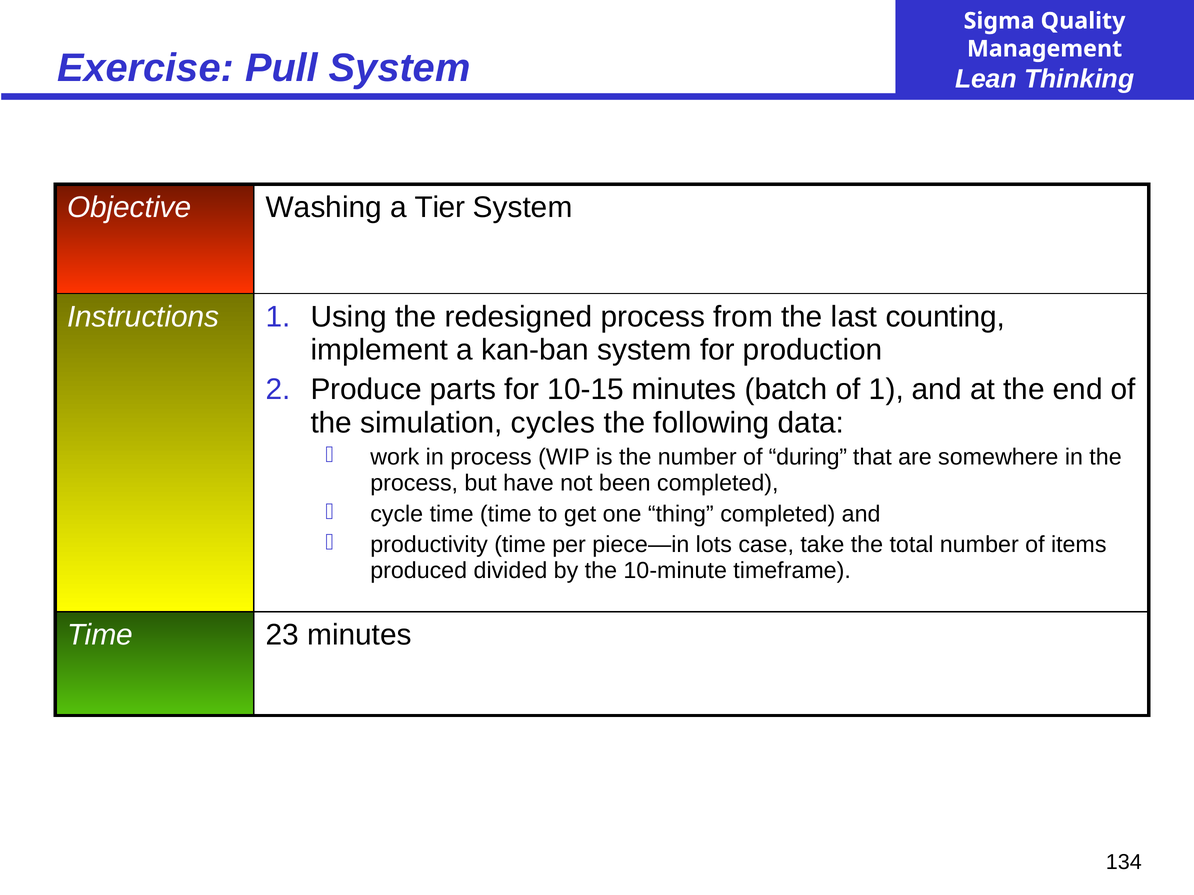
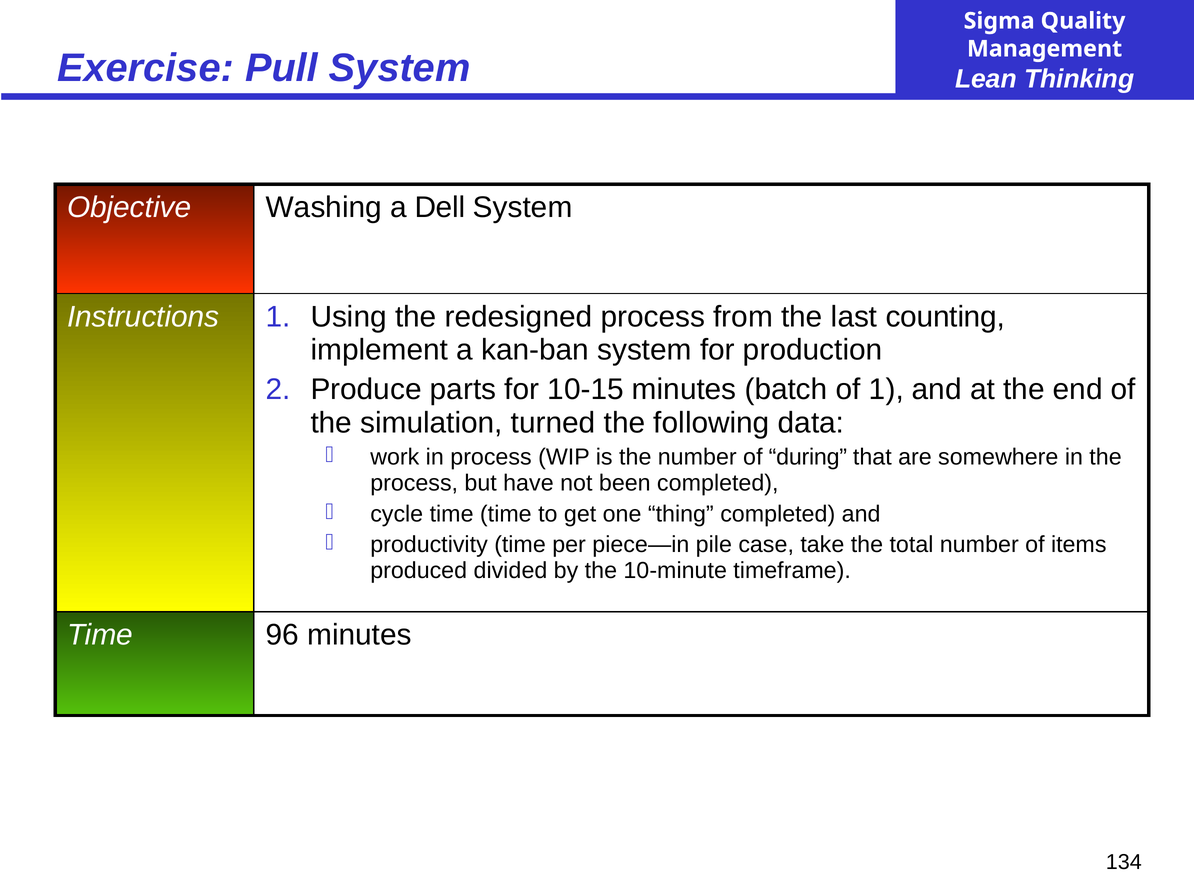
Tier: Tier -> Dell
cycles: cycles -> turned
lots: lots -> pile
23: 23 -> 96
